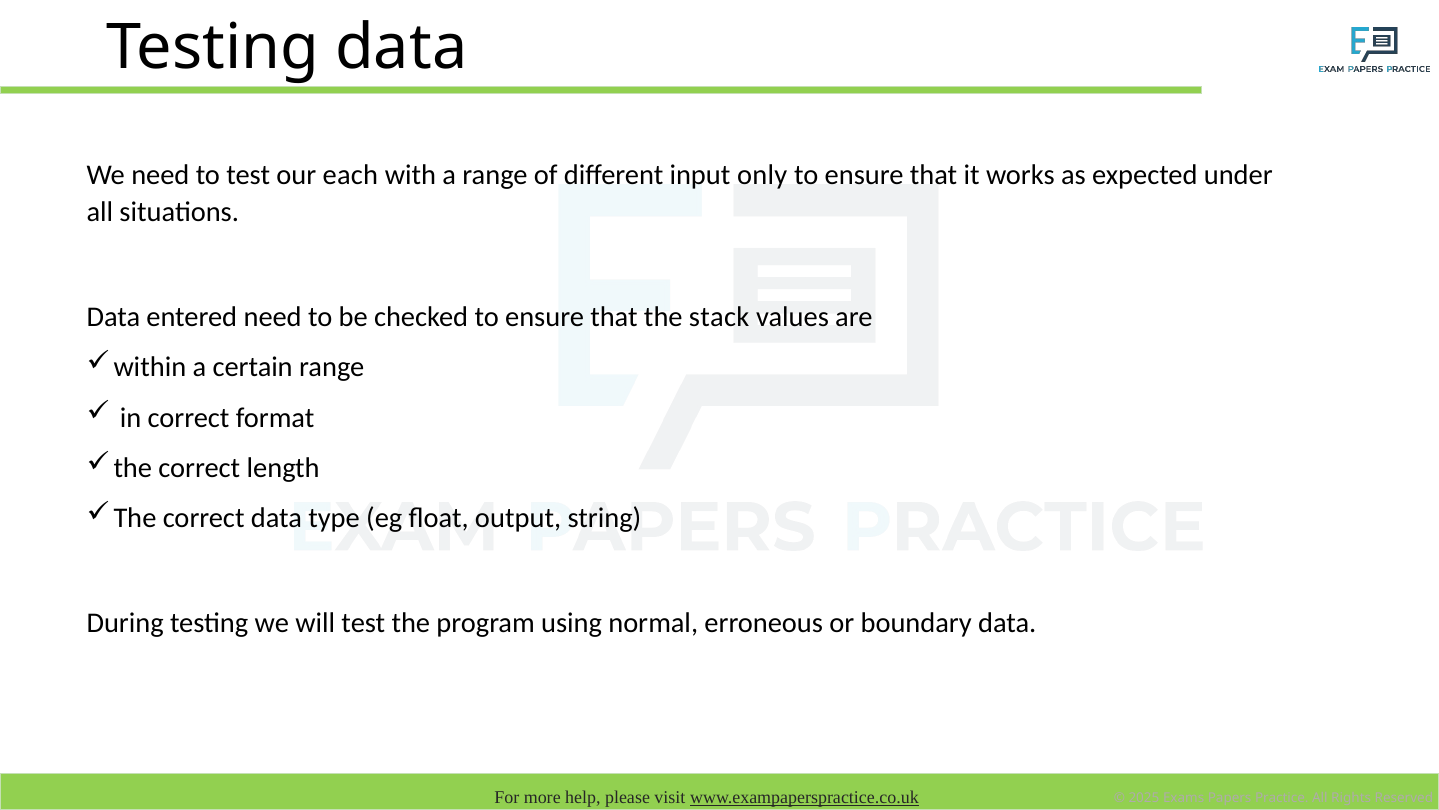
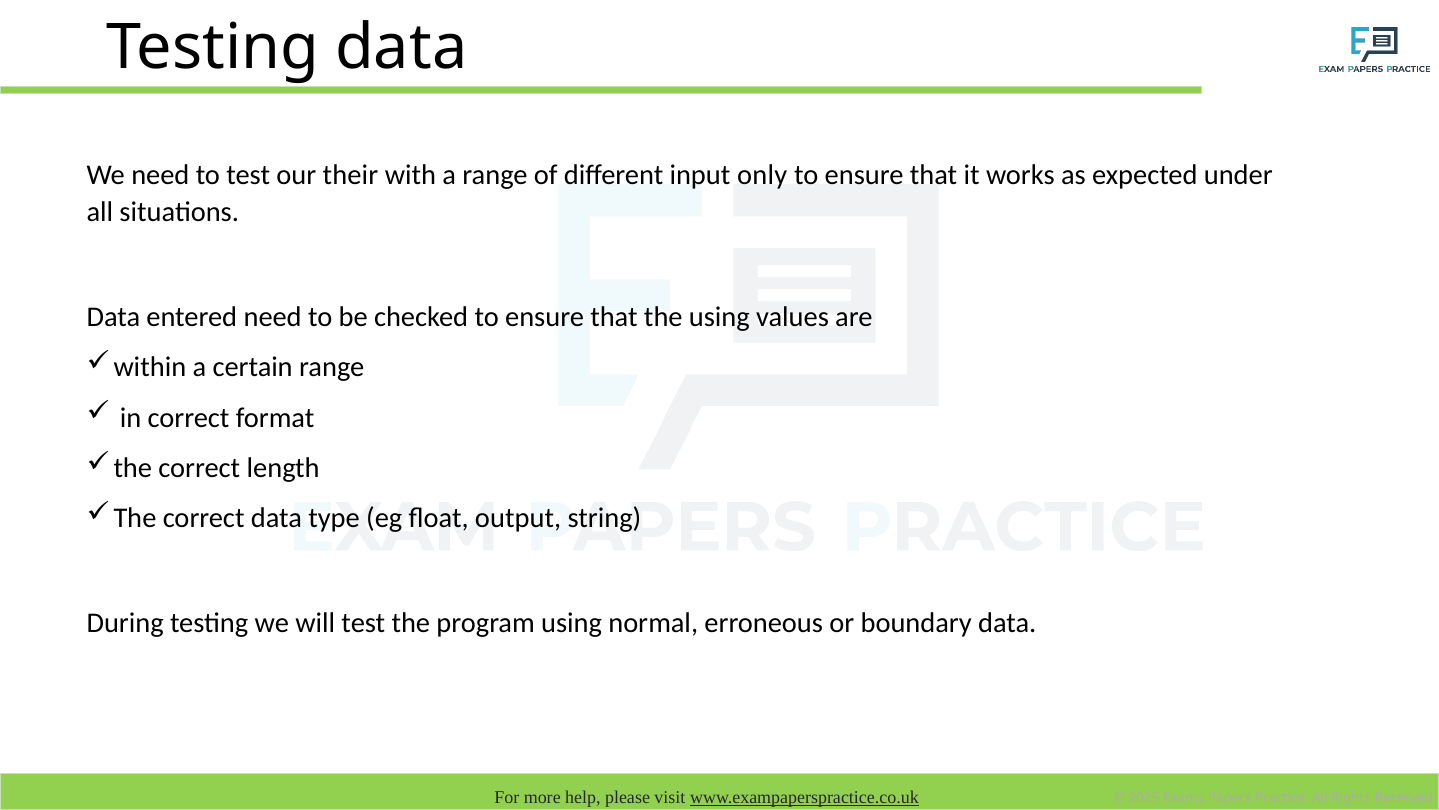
each: each -> their
the stack: stack -> using
